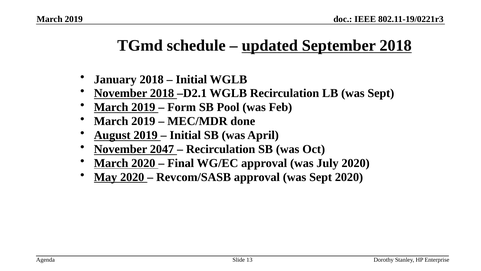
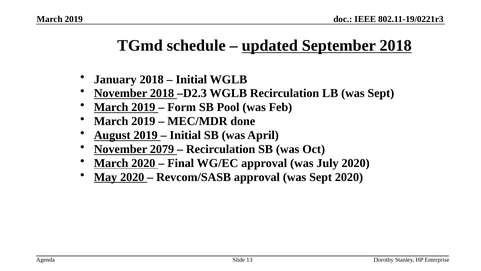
D2.1: D2.1 -> D2.3
2047: 2047 -> 2079
